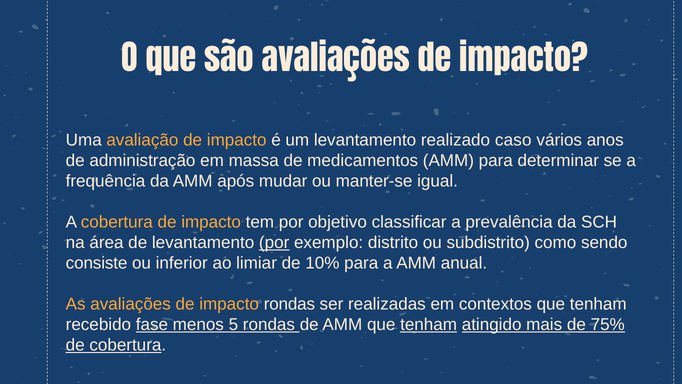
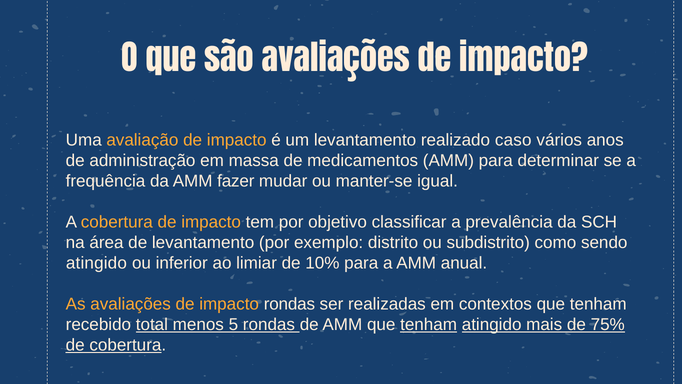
após: após -> fazer
por at (274, 243) underline: present -> none
consiste at (97, 263): consiste -> atingido
fase: fase -> total
